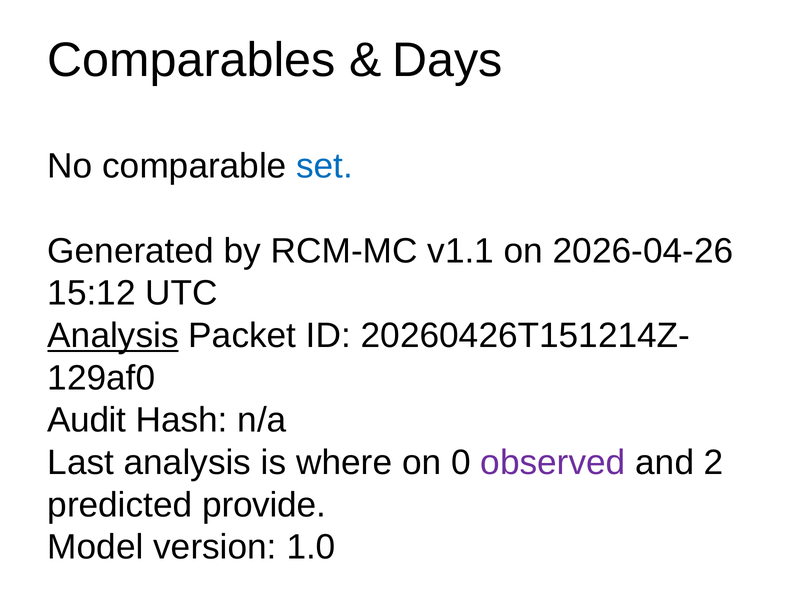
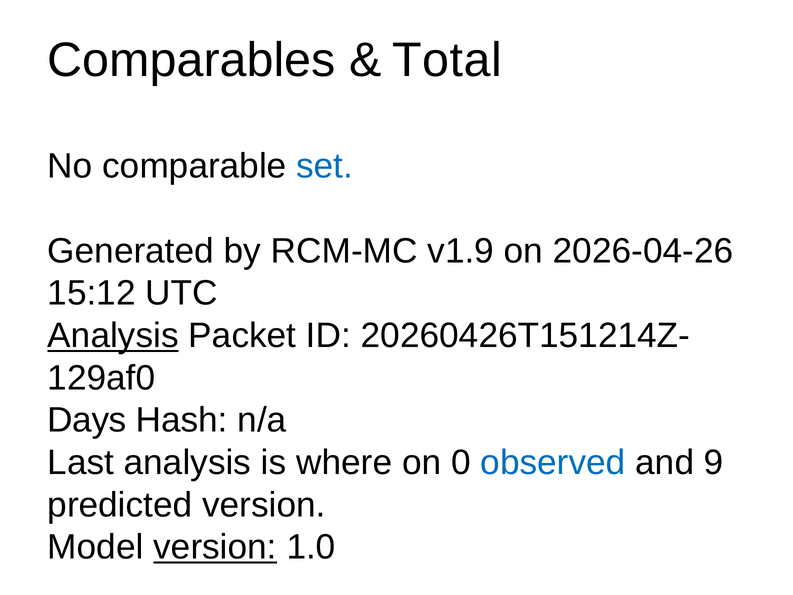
Days: Days -> Total
v1.1: v1.1 -> v1.9
Audit: Audit -> Days
observed colour: purple -> blue
2: 2 -> 9
predicted provide: provide -> version
version at (215, 547) underline: none -> present
